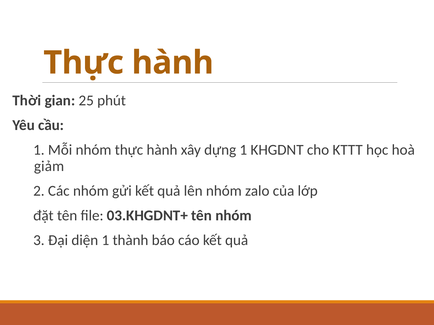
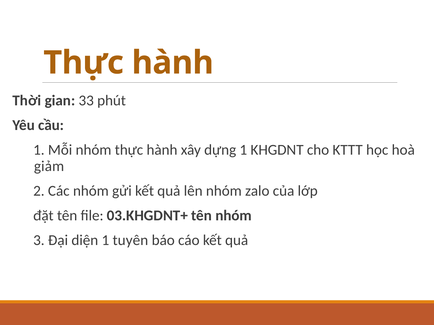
25: 25 -> 33
thành: thành -> tuyên
